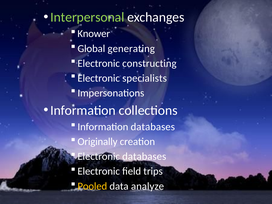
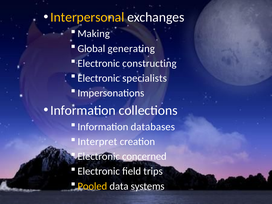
Interpersonal colour: light green -> yellow
Knower: Knower -> Making
Originally: Originally -> Interpret
Electronic databases: databases -> concerned
analyze: analyze -> systems
